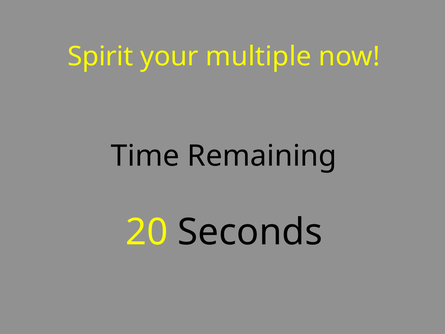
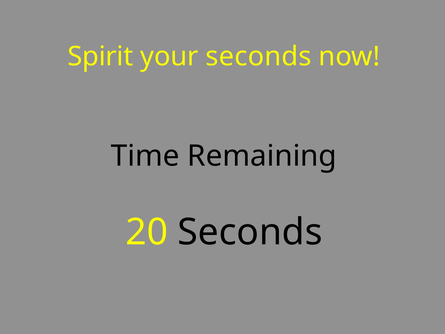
your multiple: multiple -> seconds
